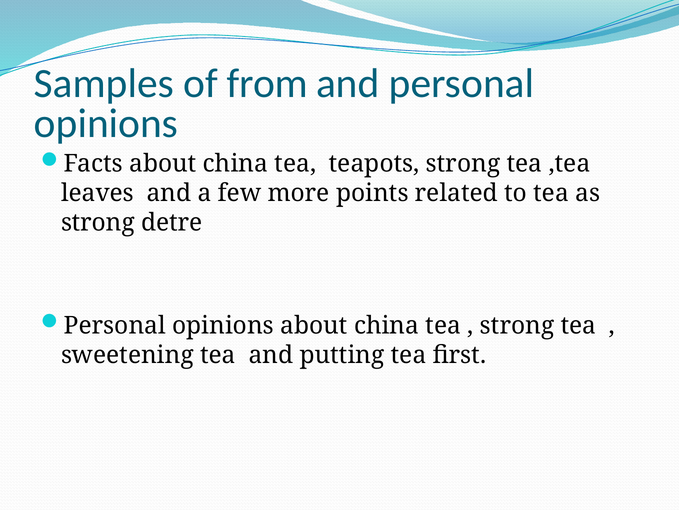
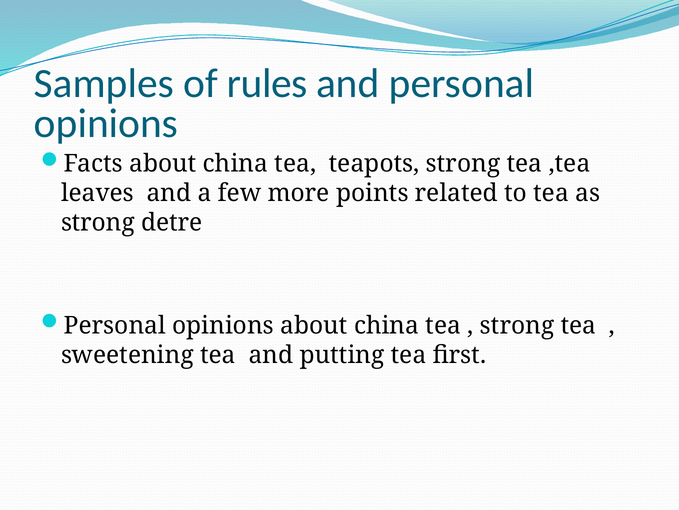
from: from -> rules
